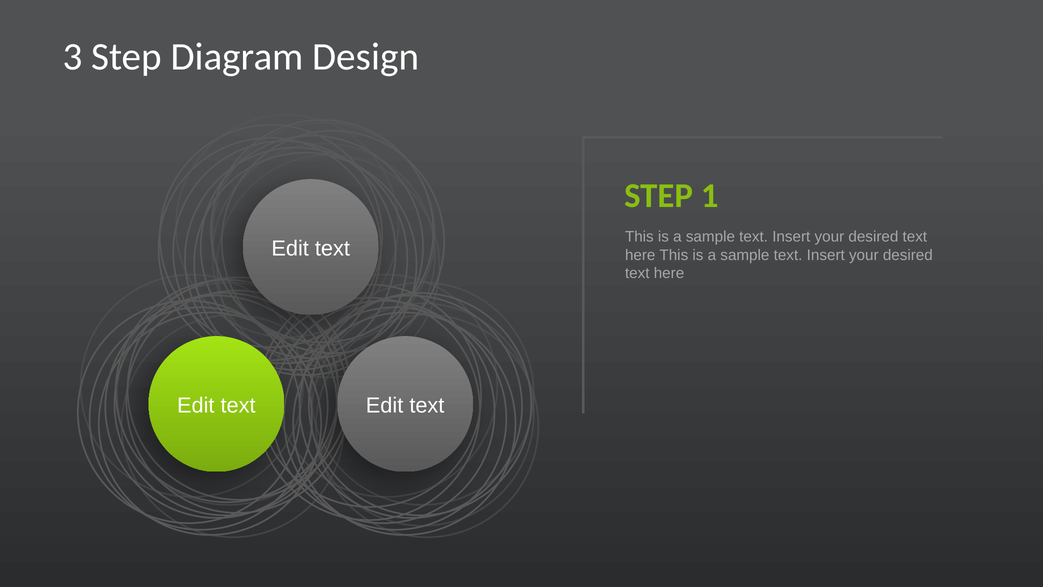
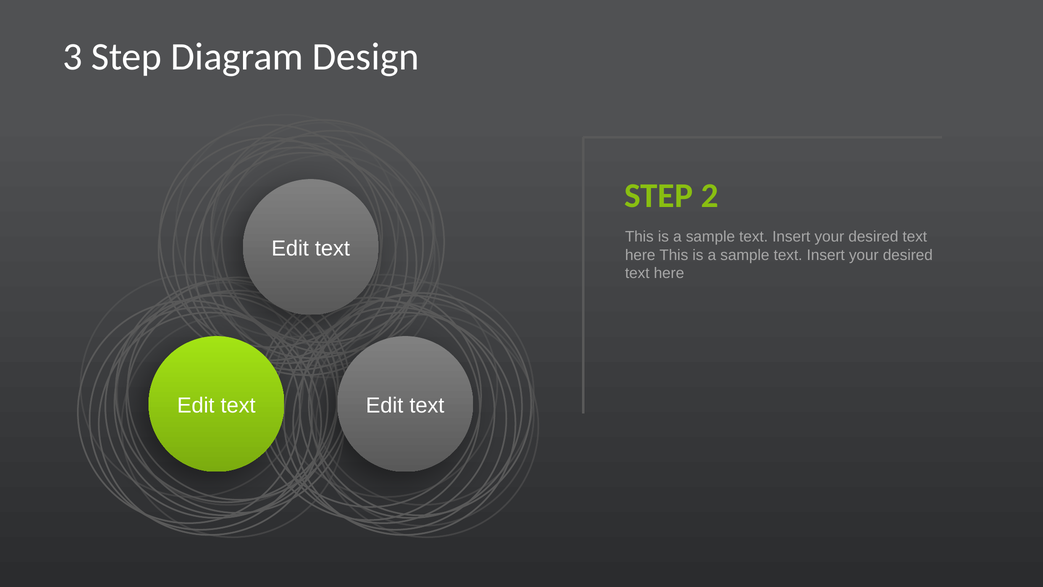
1: 1 -> 2
